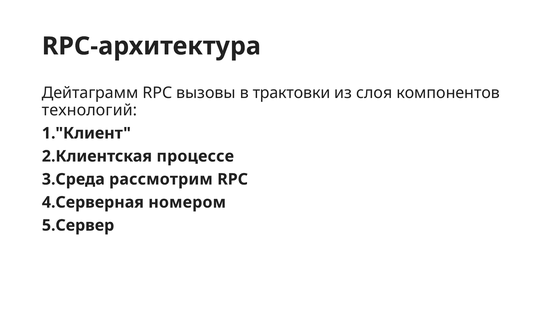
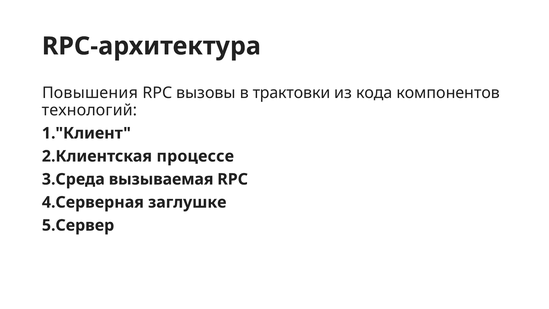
Дейтаграмм: Дейтаграмм -> Повышения
слоя: слоя -> кода
рассмотрим: рассмотрим -> вызываемая
номером: номером -> заглушке
